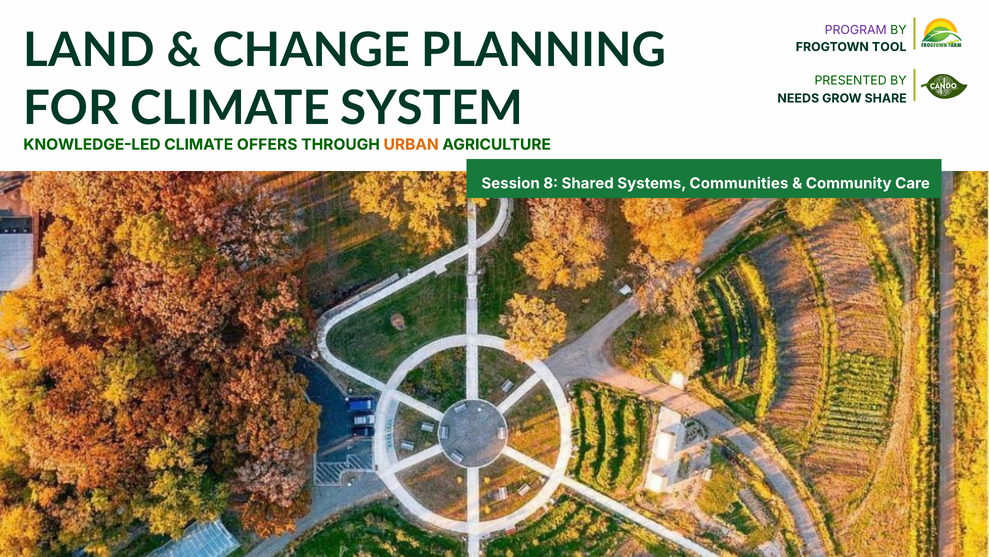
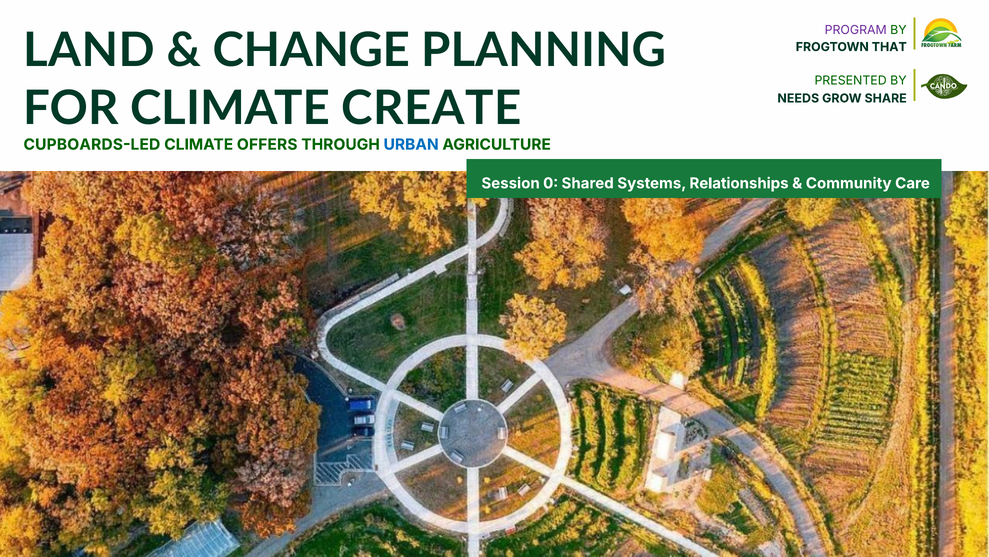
TOOL: TOOL -> THAT
SYSTEM: SYSTEM -> CREATE
KNOWLEDGE-LED: KNOWLEDGE-LED -> CUPBOARDS-LED
URBAN colour: orange -> blue
8: 8 -> 0
Communities: Communities -> Relationships
